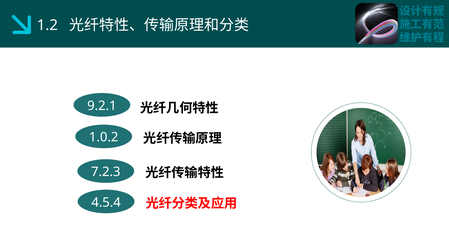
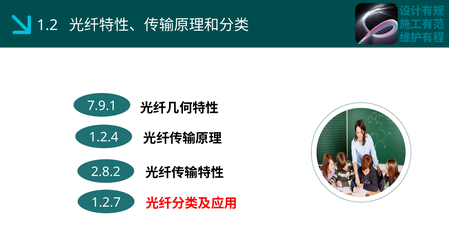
9.2.1: 9.2.1 -> 7.9.1
1.0.2: 1.0.2 -> 1.2.4
7.2.3: 7.2.3 -> 2.8.2
4.5.4: 4.5.4 -> 1.2.7
